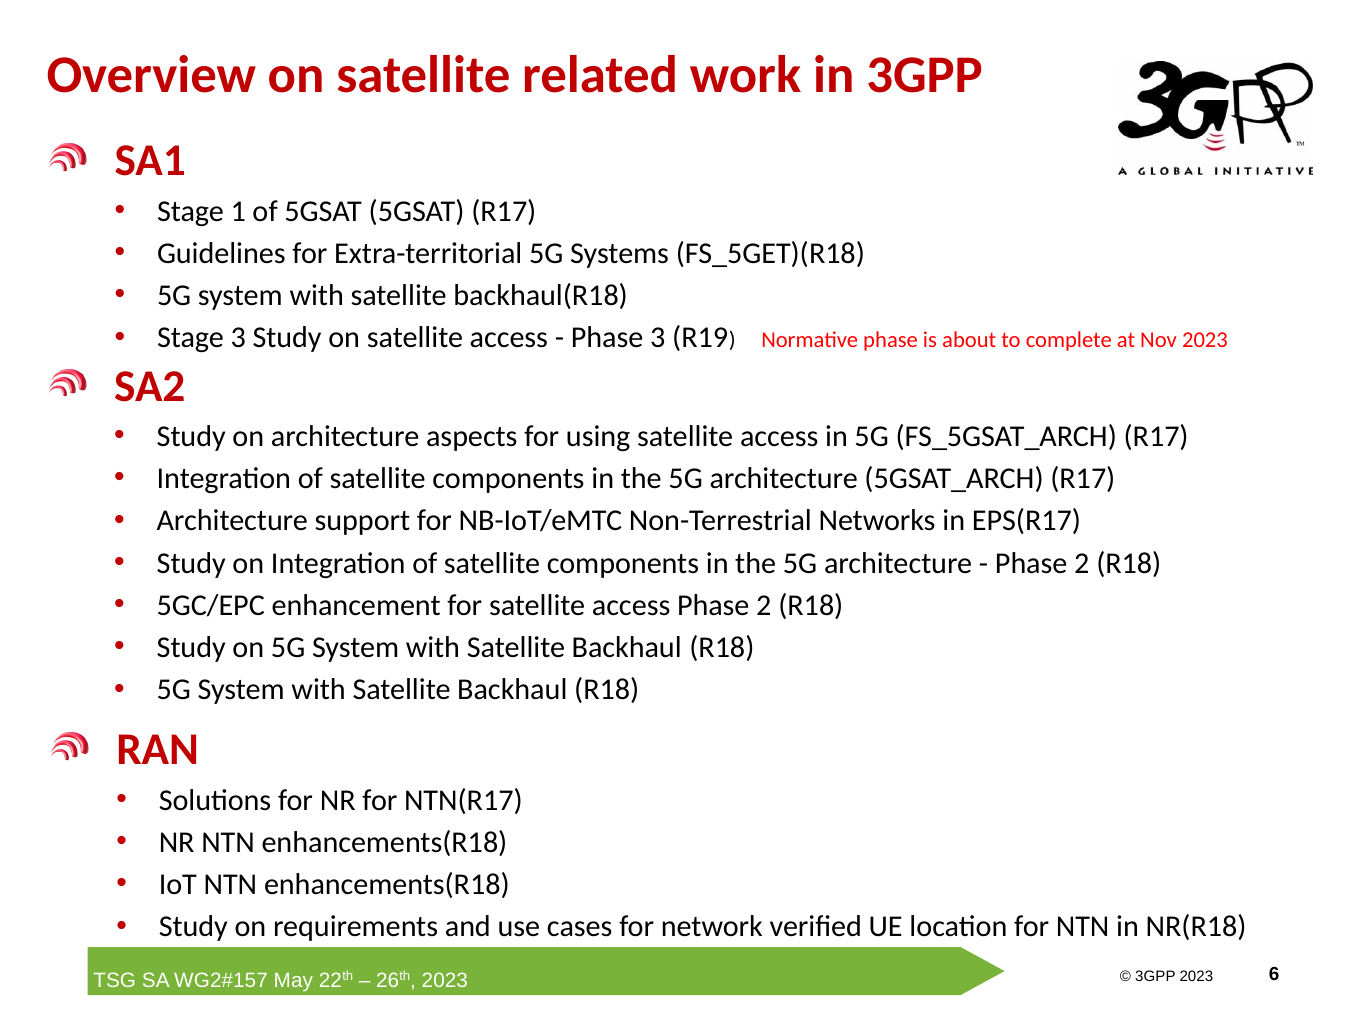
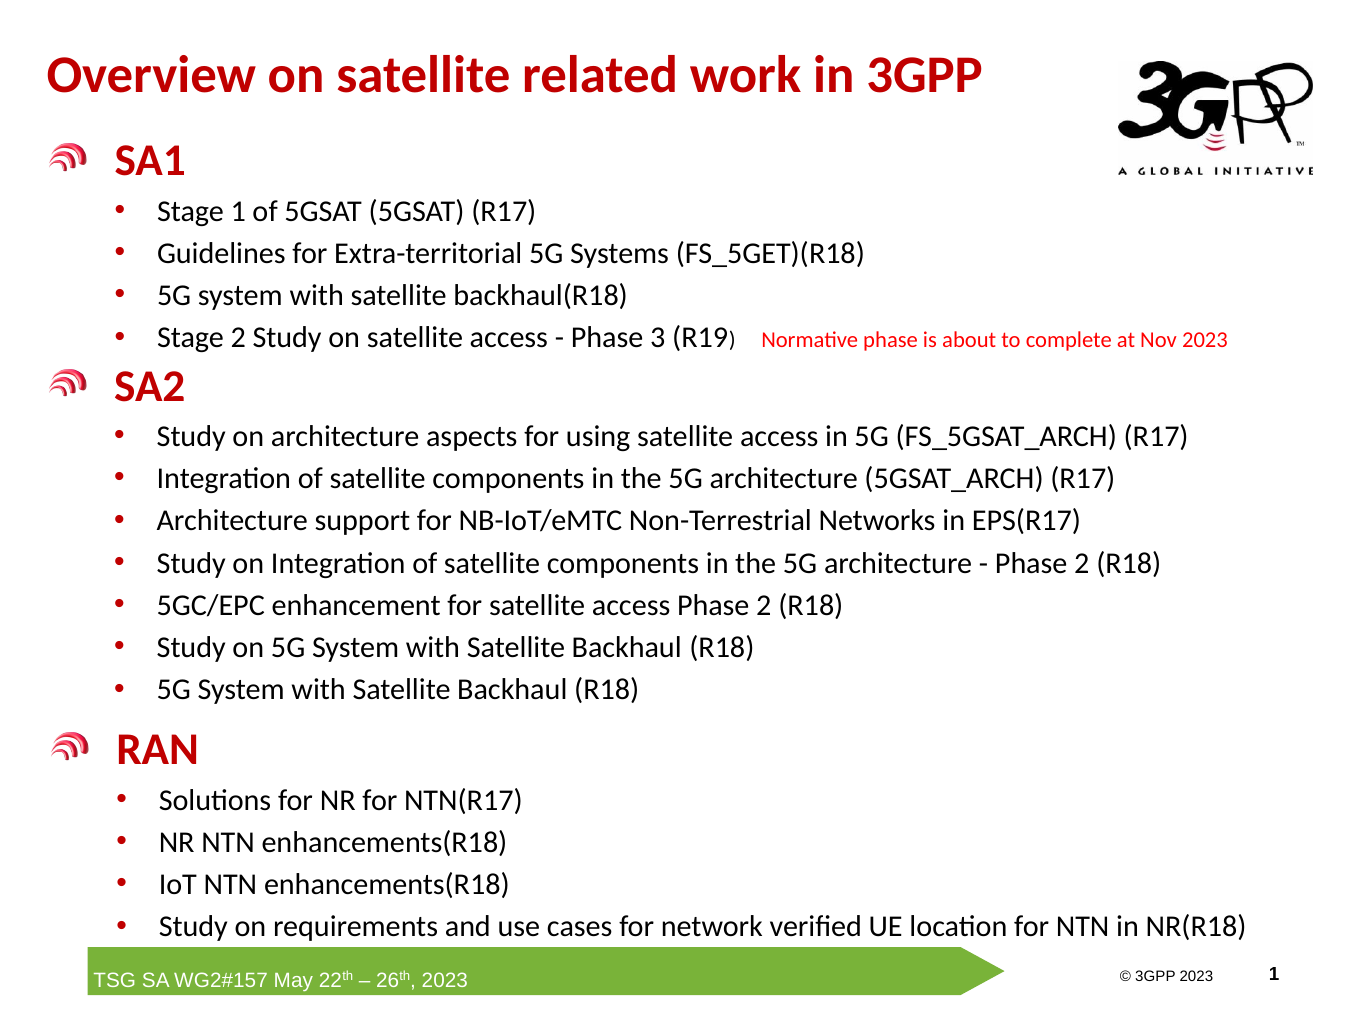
Stage 3: 3 -> 2
2023 6: 6 -> 1
